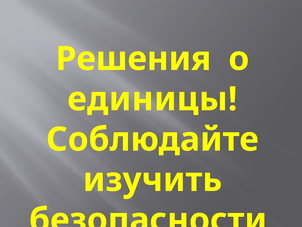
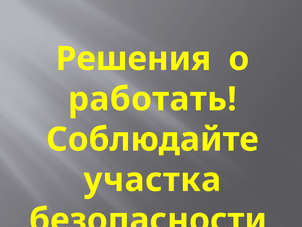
единицы: единицы -> работать
изучить: изучить -> участка
